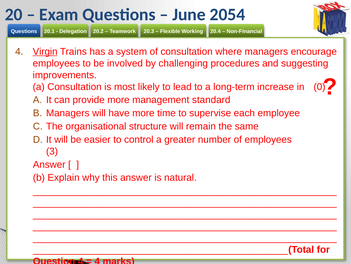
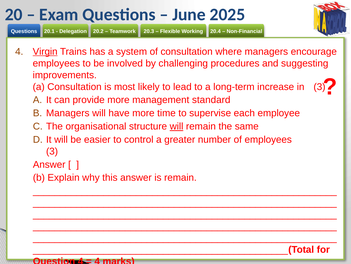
2054: 2054 -> 2025
in 0: 0 -> 3
will at (177, 126) underline: none -> present
is natural: natural -> remain
